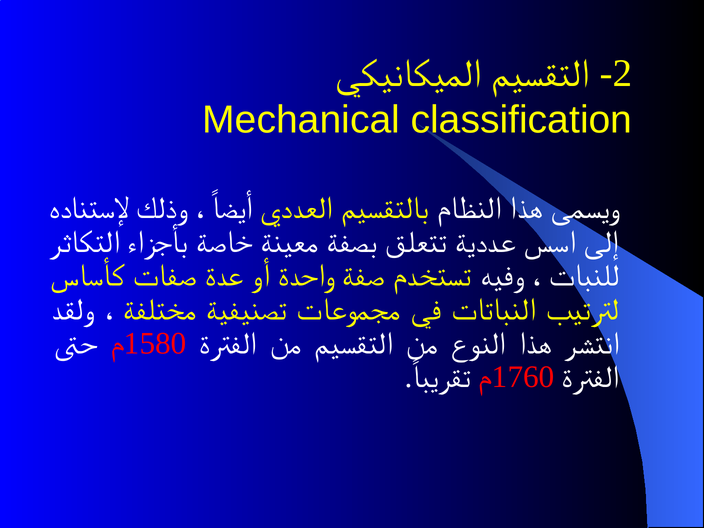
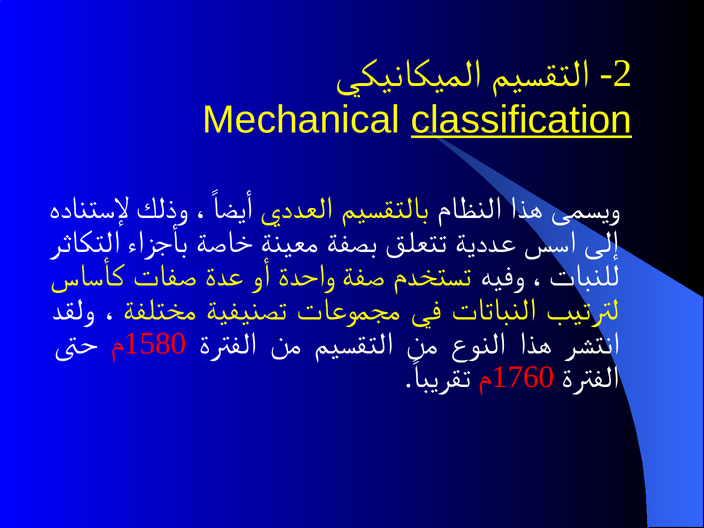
classification underline: none -> present
